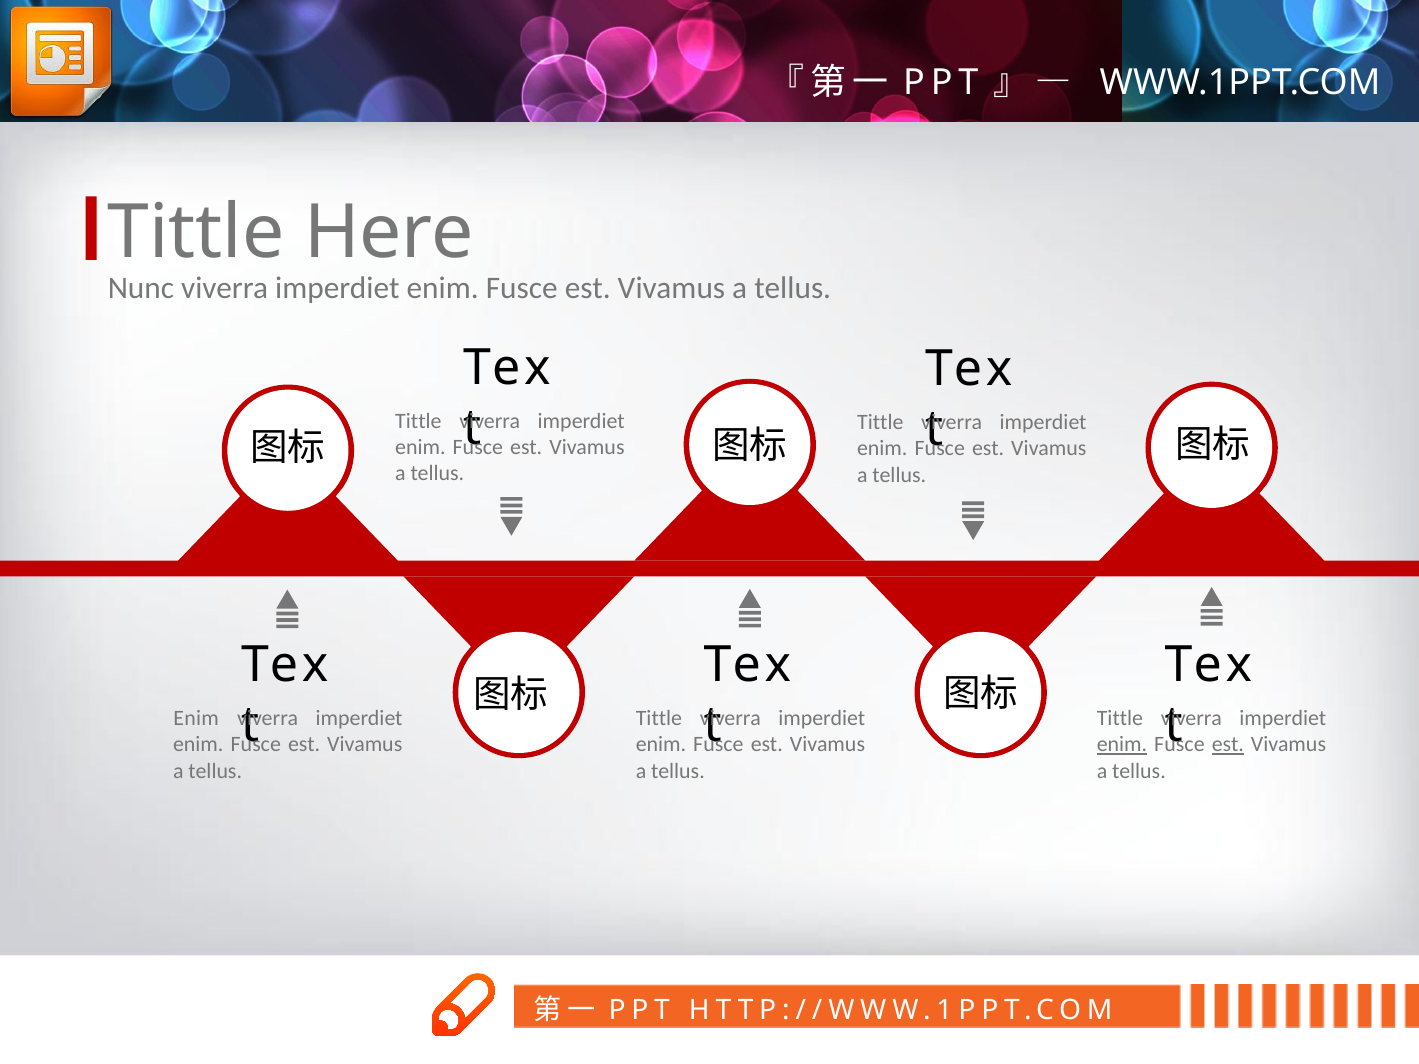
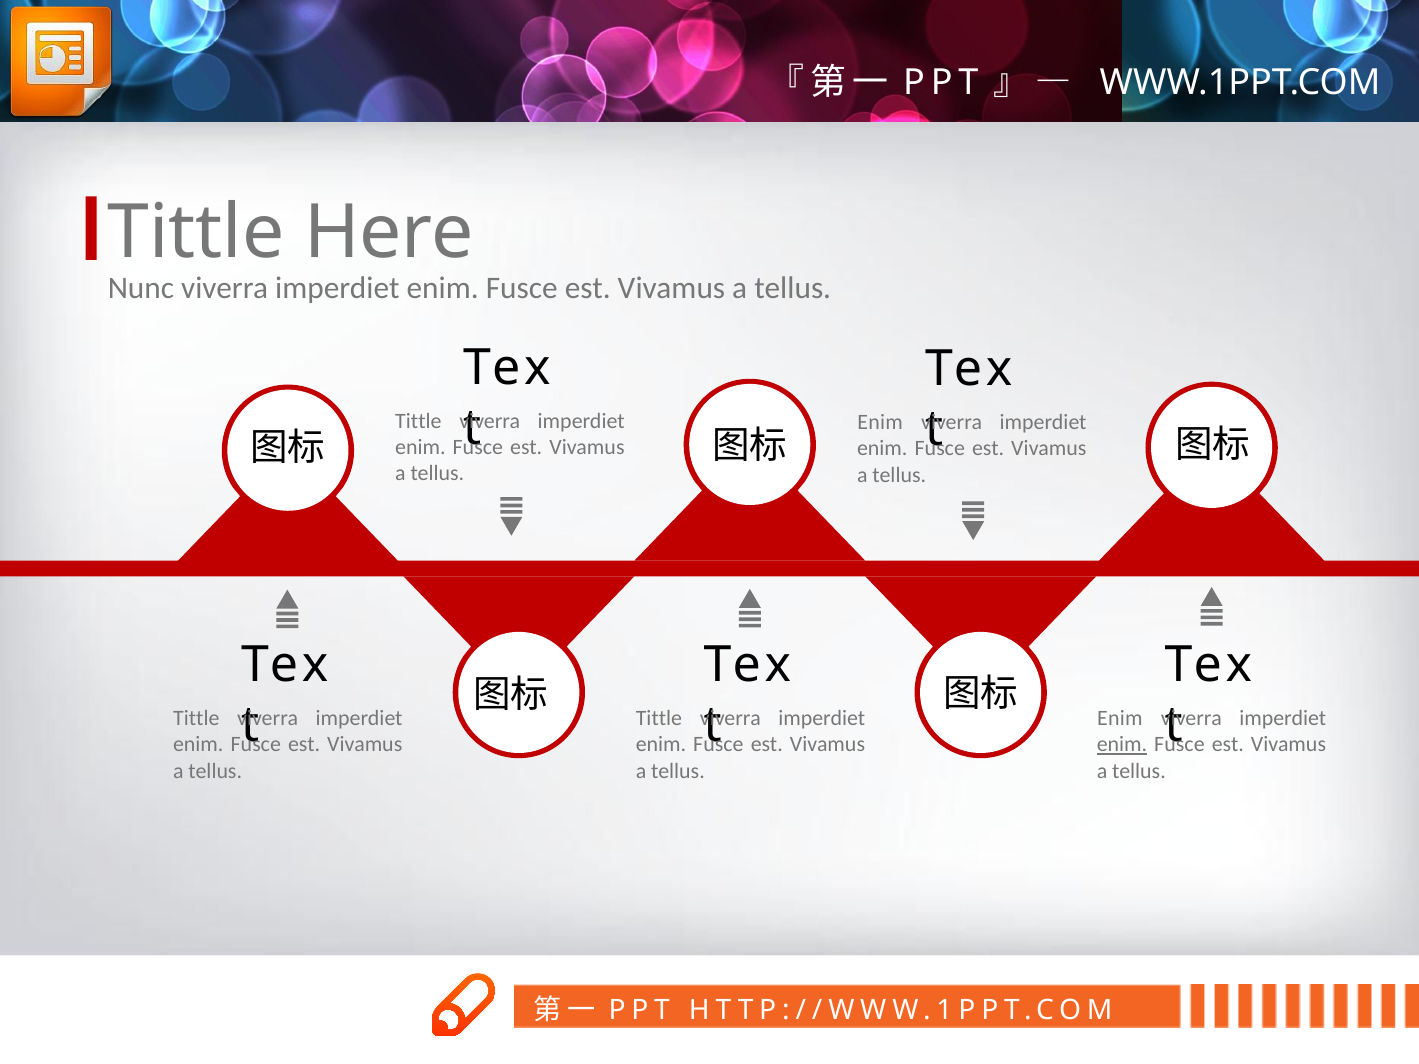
Tittle at (880, 422): Tittle -> Enim
Tittle at (1120, 718): Tittle -> Enim
Enim at (196, 719): Enim -> Tittle
est at (1228, 745) underline: present -> none
